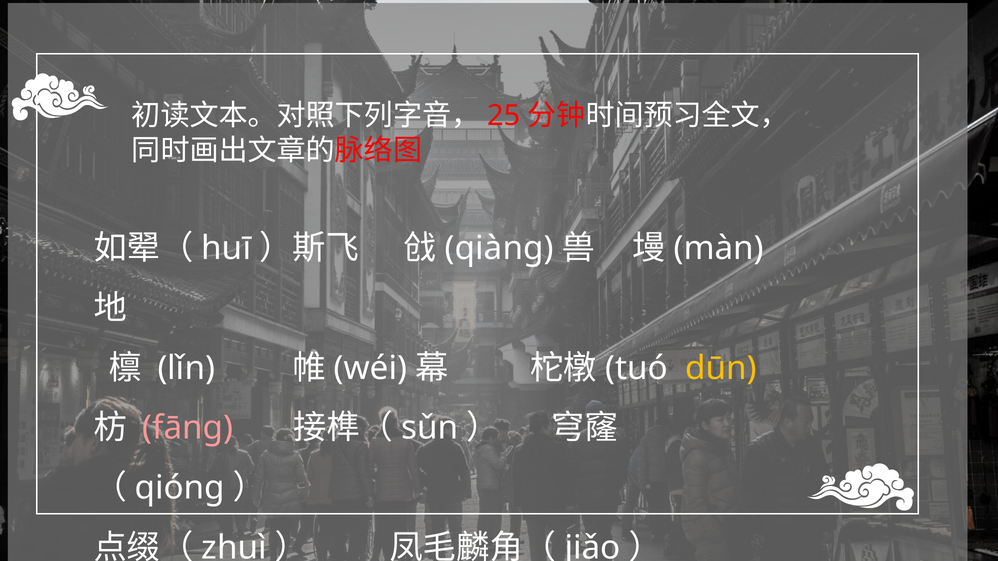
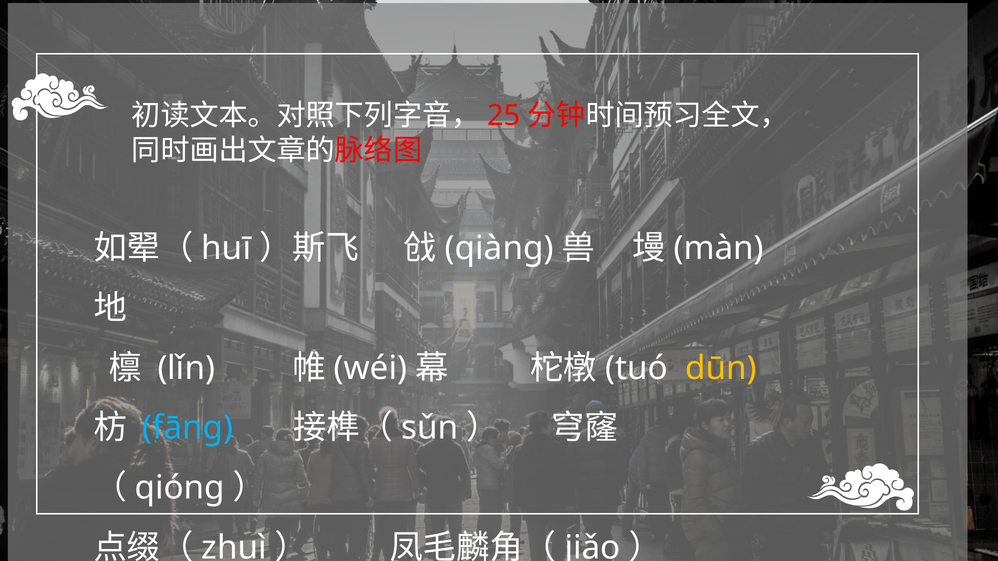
fāng colour: pink -> light blue
